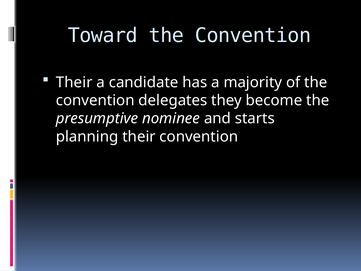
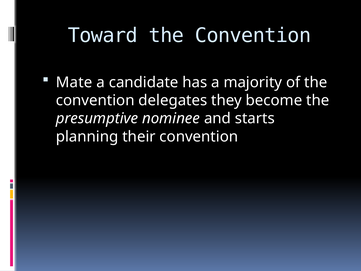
Their at (74, 82): Their -> Mate
